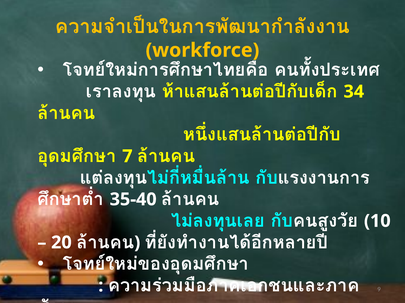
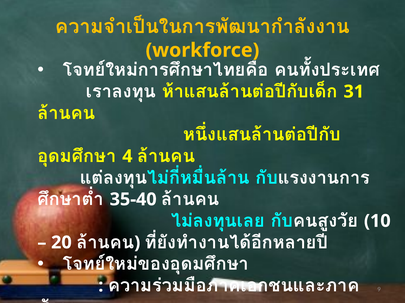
34: 34 -> 31
7: 7 -> 4
